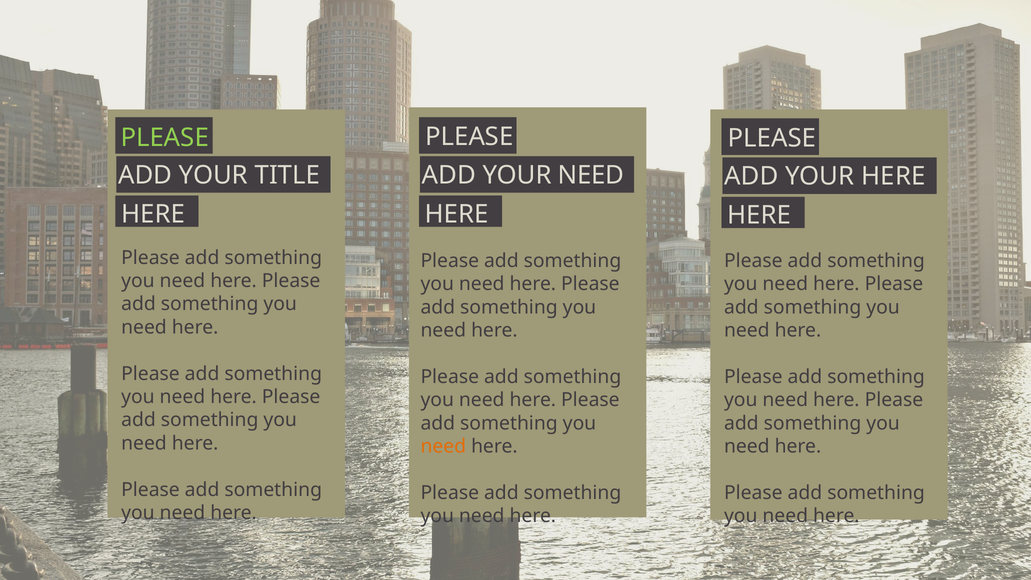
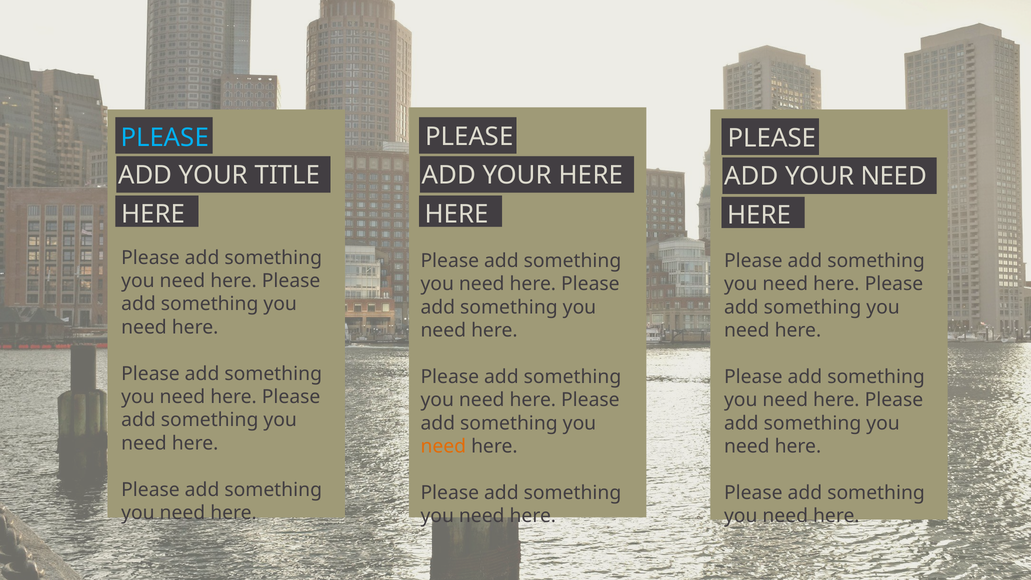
PLEASE at (165, 138) colour: light green -> light blue
YOUR NEED: NEED -> HERE
YOUR HERE: HERE -> NEED
